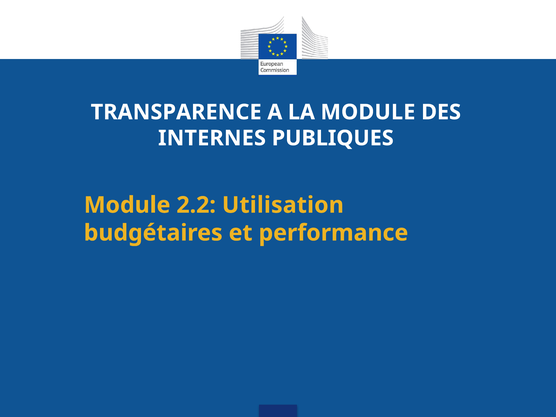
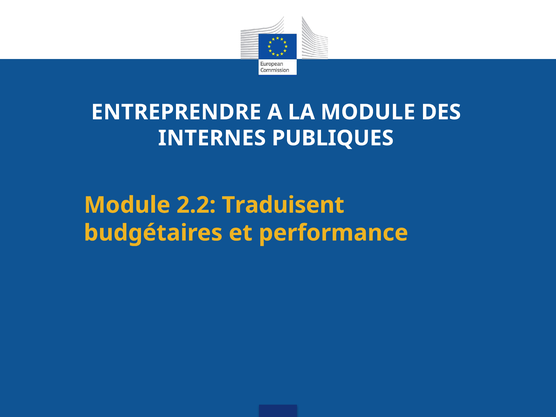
TRANSPARENCE: TRANSPARENCE -> ENTREPRENDRE
Utilisation: Utilisation -> Traduisent
